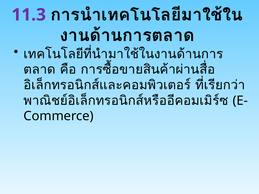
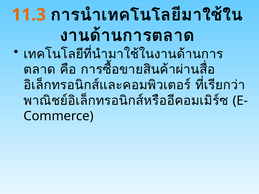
11.3 colour: purple -> orange
